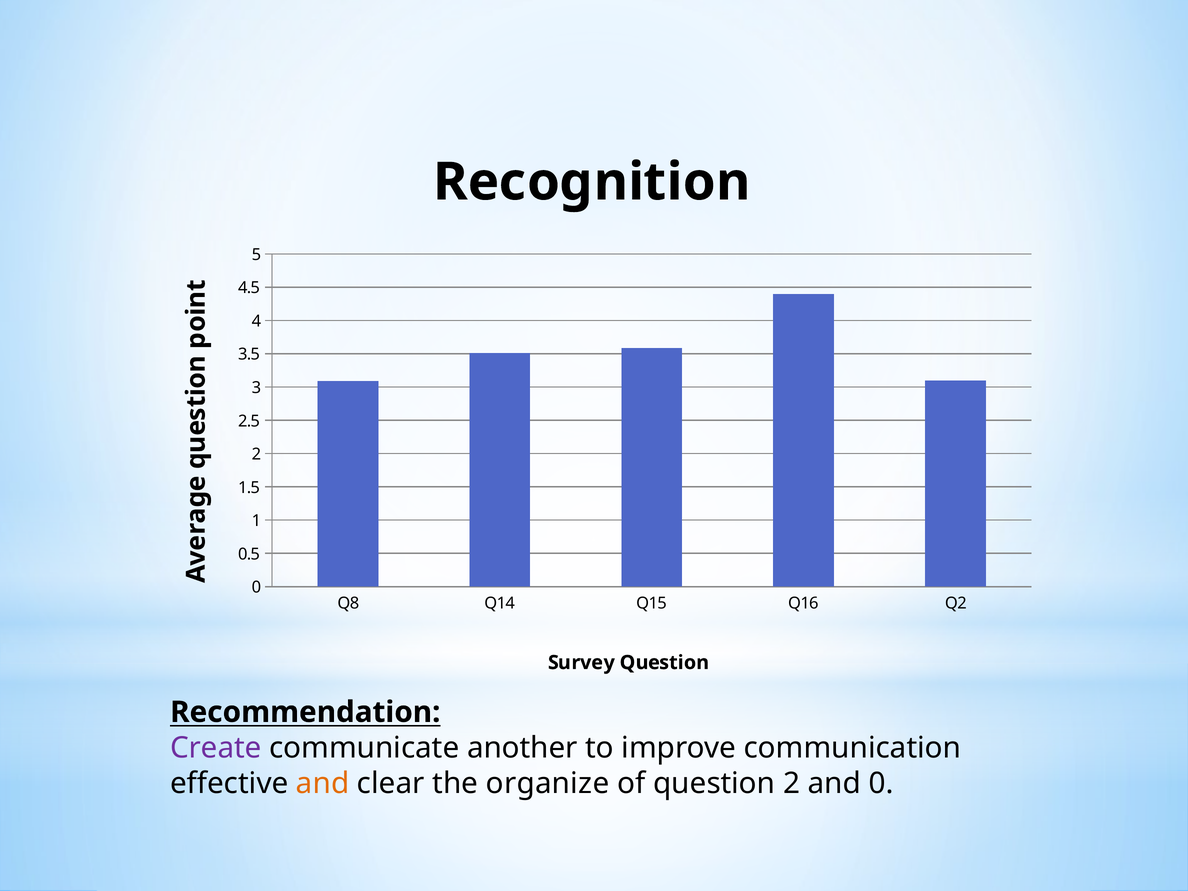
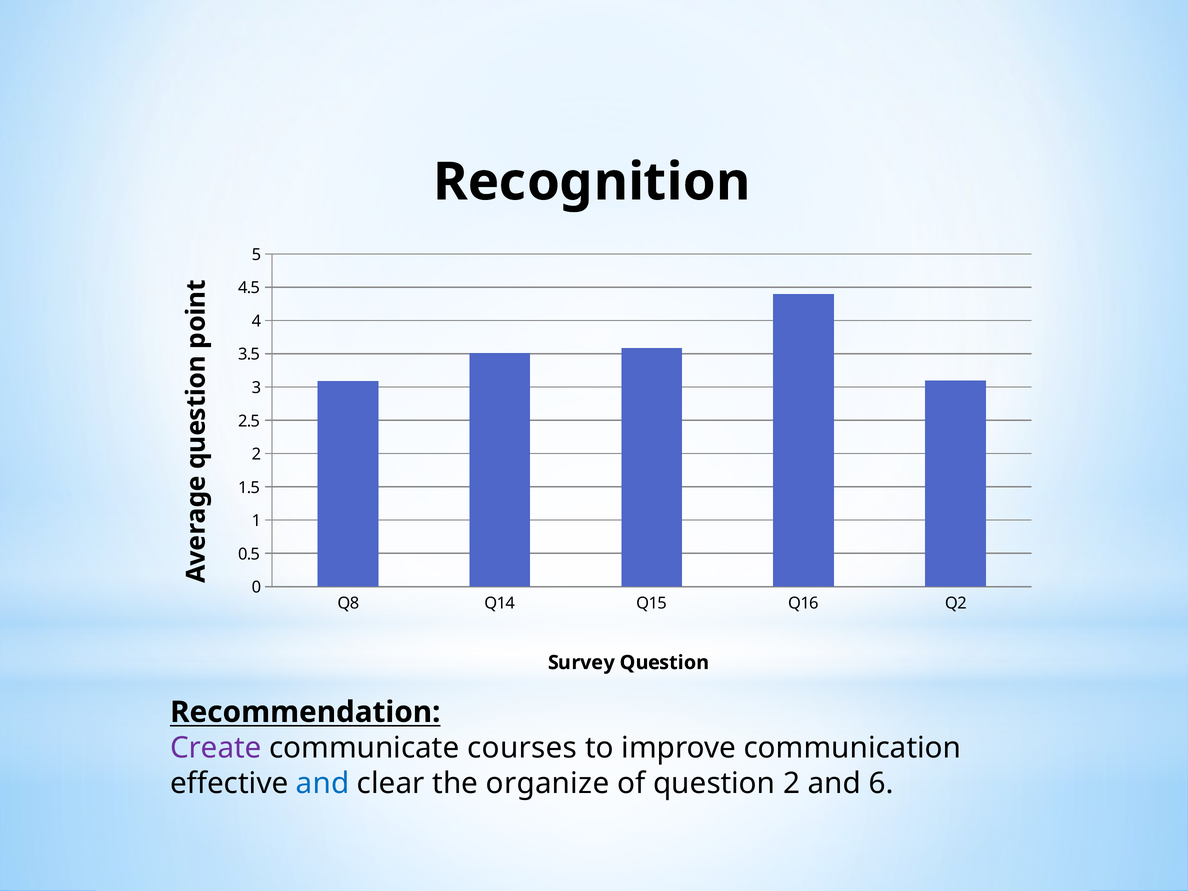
another: another -> courses
and at (323, 783) colour: orange -> blue
and 0: 0 -> 6
